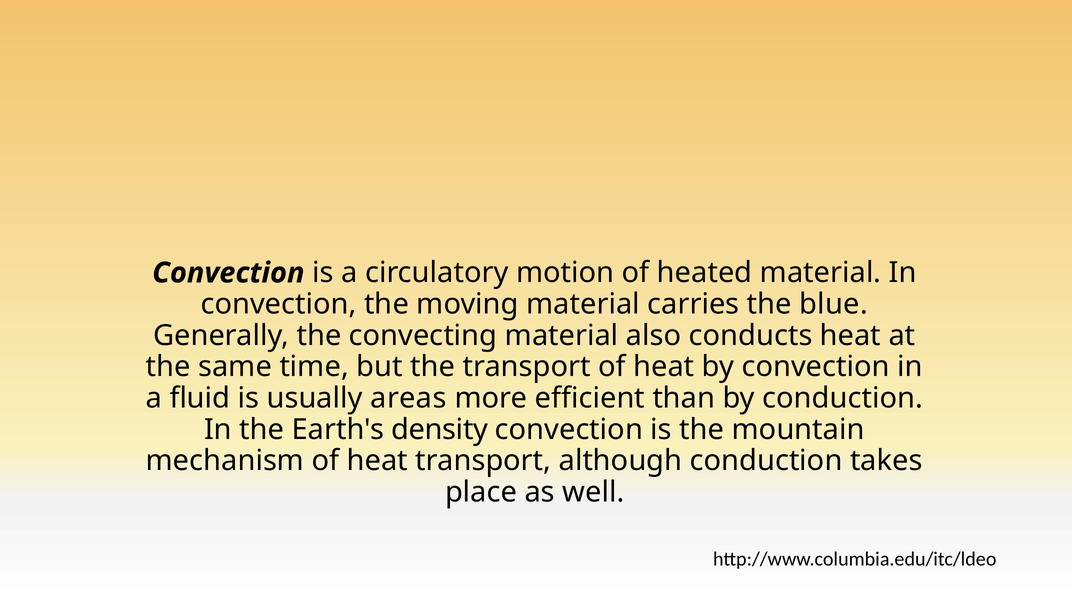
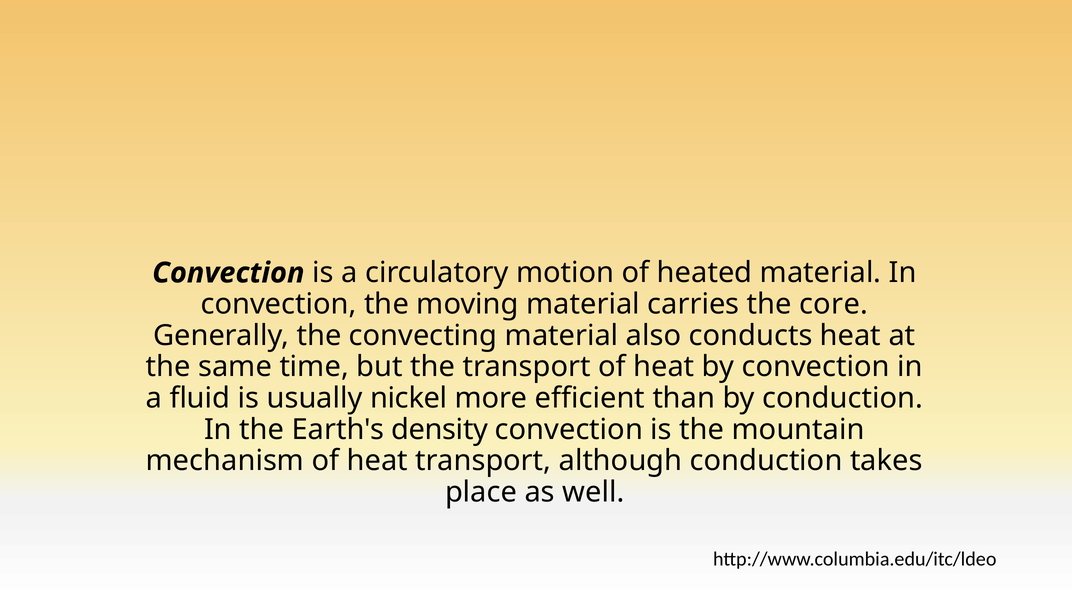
blue: blue -> core
areas: areas -> nickel
